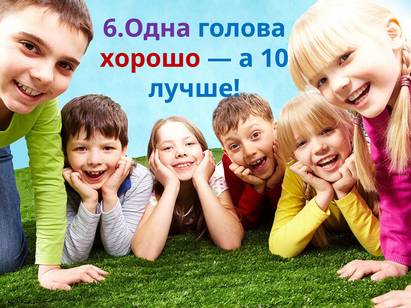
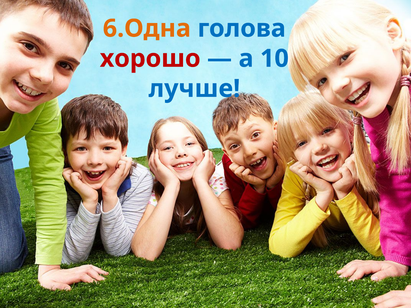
6.Одна colour: purple -> orange
